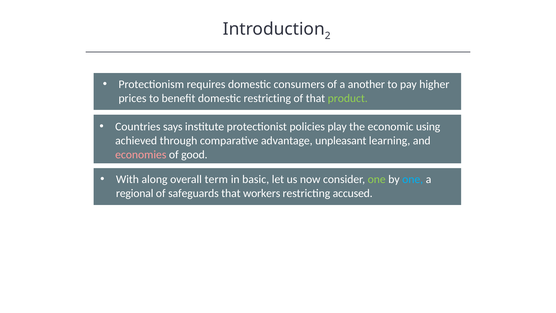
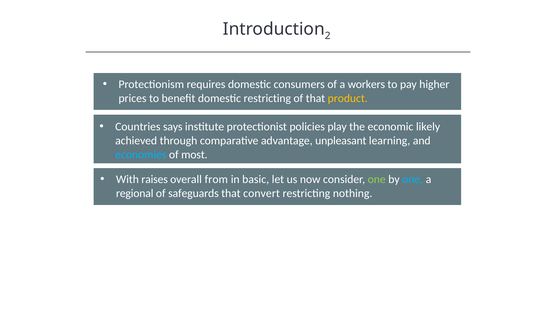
another: another -> workers
product colour: light green -> yellow
using: using -> likely
economies colour: pink -> light blue
good: good -> most
along: along -> raises
term: term -> from
workers: workers -> convert
accused: accused -> nothing
